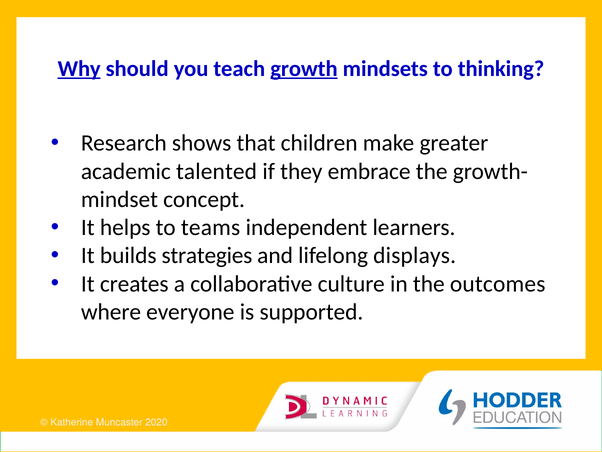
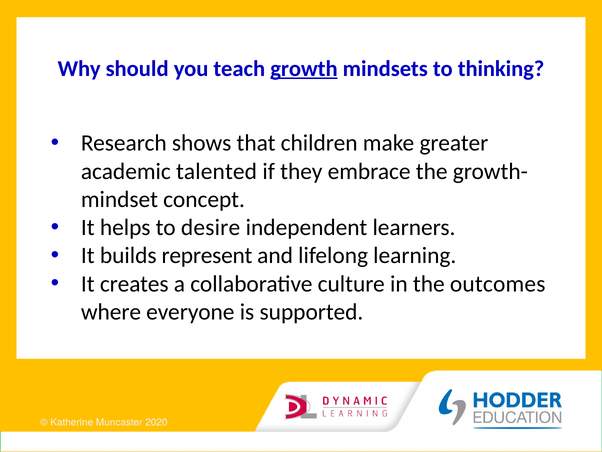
Why underline: present -> none
teams: teams -> desire
strategies: strategies -> represent
displays: displays -> learning
